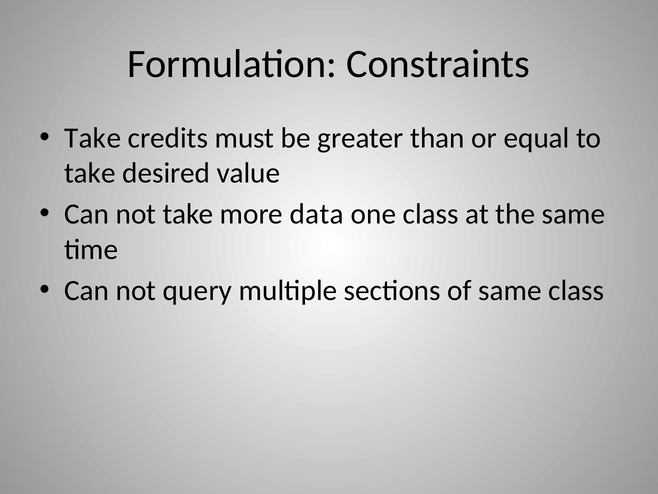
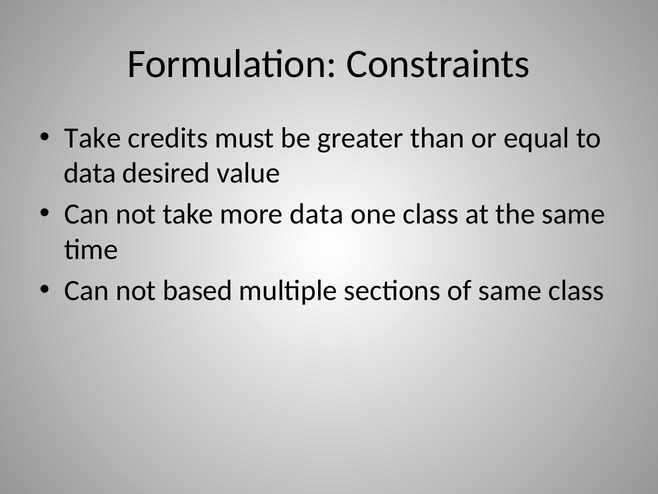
take at (90, 173): take -> data
query: query -> based
